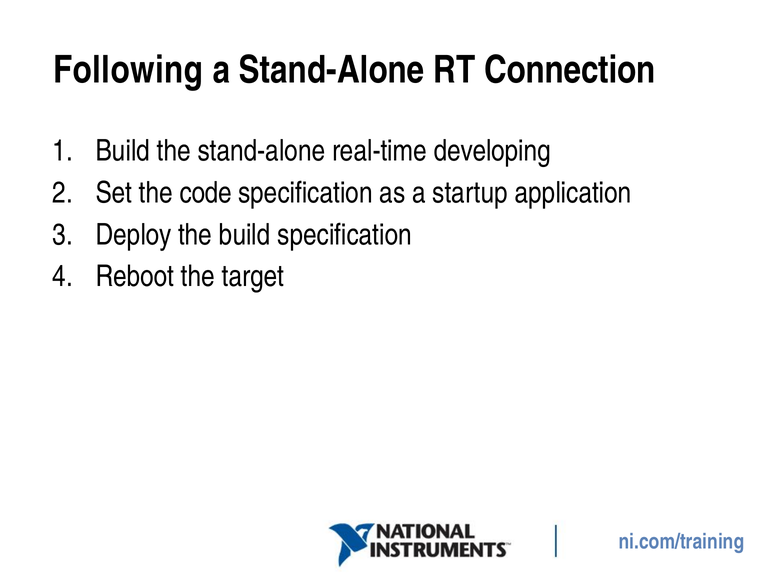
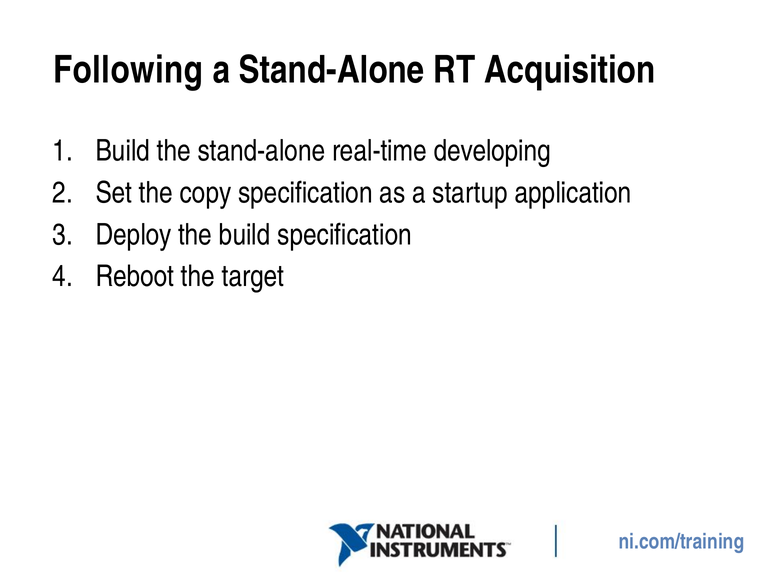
Connection: Connection -> Acquisition
code: code -> copy
